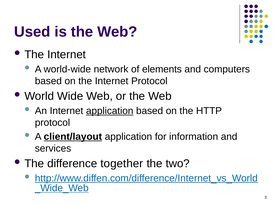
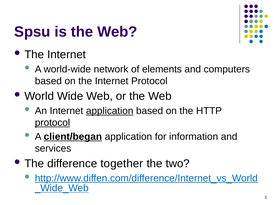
Used: Used -> Spsu
protocol at (52, 123) underline: none -> present
client/layout: client/layout -> client/began
